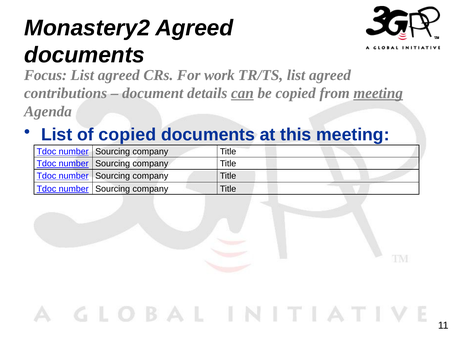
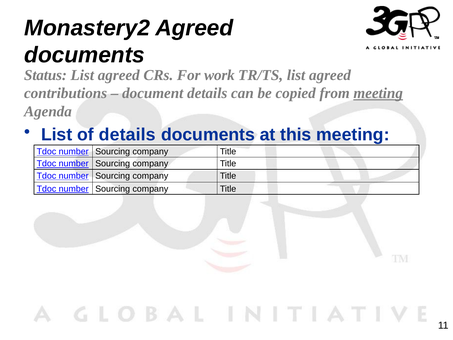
Focus: Focus -> Status
can underline: present -> none
of copied: copied -> details
